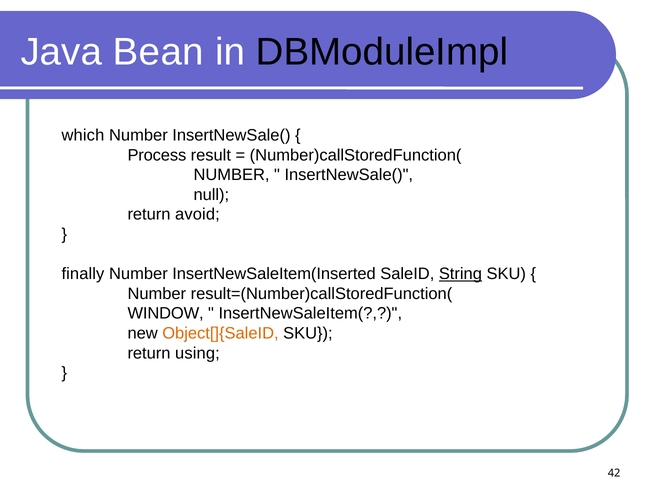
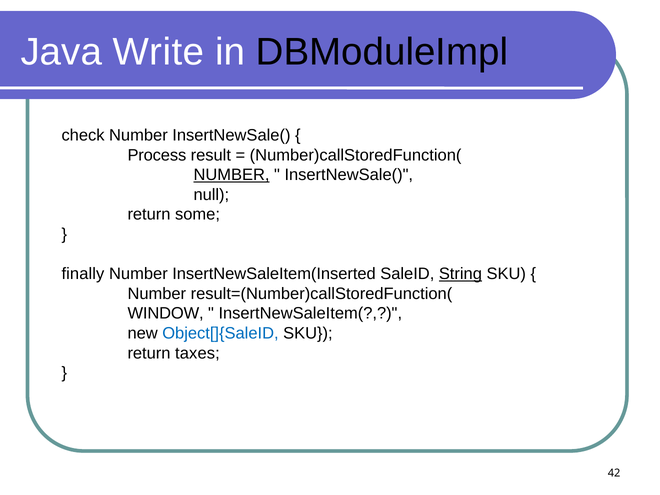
Bean: Bean -> Write
which: which -> check
NUMBER at (232, 175) underline: none -> present
avoid: avoid -> some
Object[]{SaleID colour: orange -> blue
using: using -> taxes
